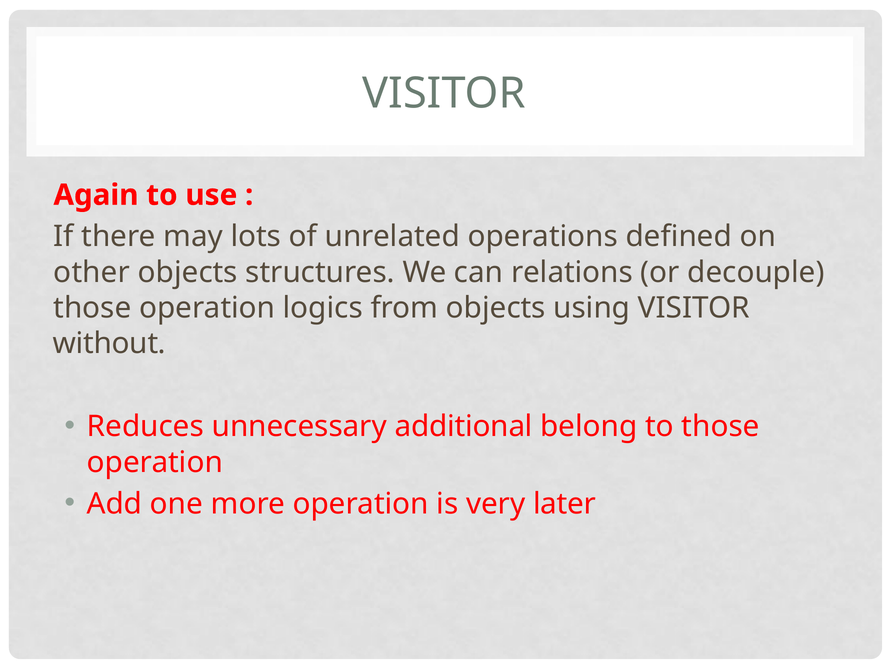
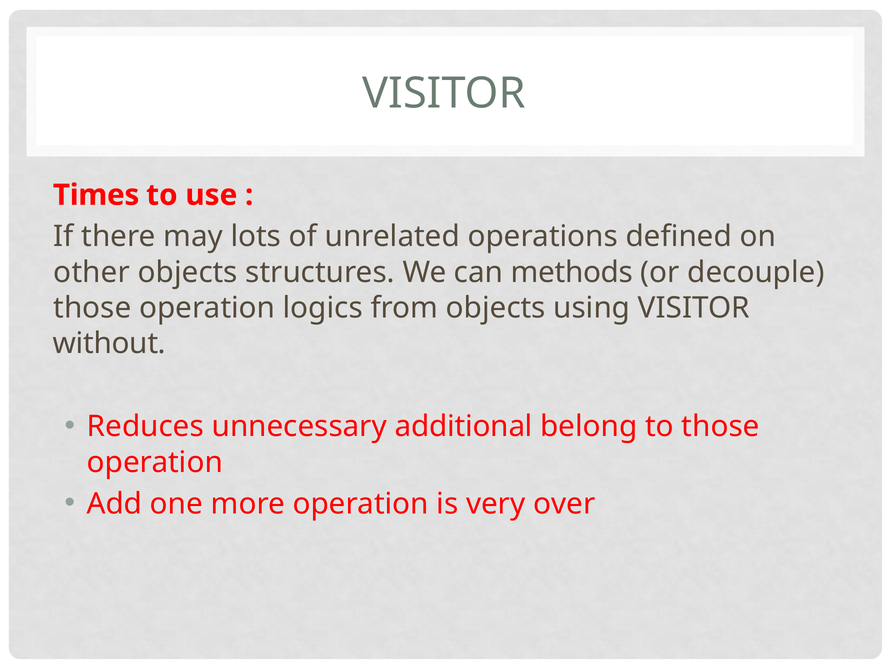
Again: Again -> Times
relations: relations -> methods
later: later -> over
